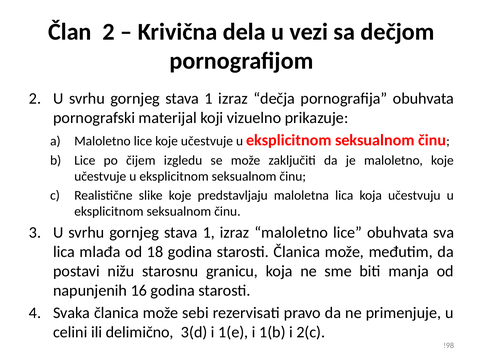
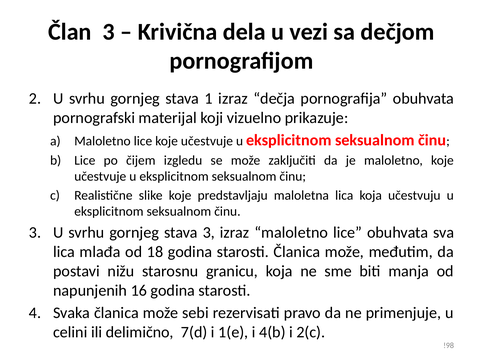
Član 2: 2 -> 3
1 at (209, 233): 1 -> 3
3(d: 3(d -> 7(d
1(b: 1(b -> 4(b
